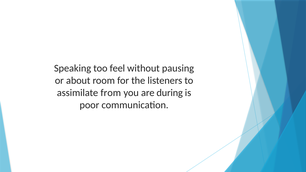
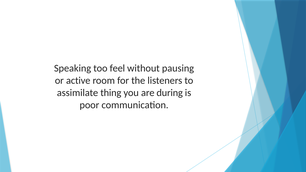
about: about -> active
from: from -> thing
